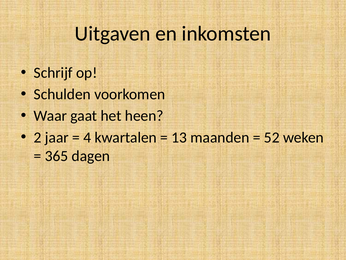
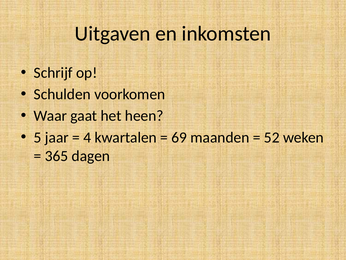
2: 2 -> 5
13: 13 -> 69
